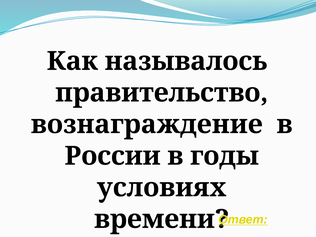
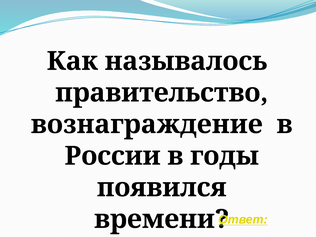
условиях: условиях -> появился
